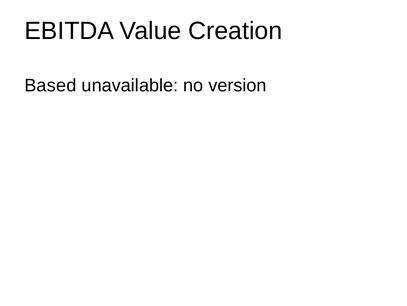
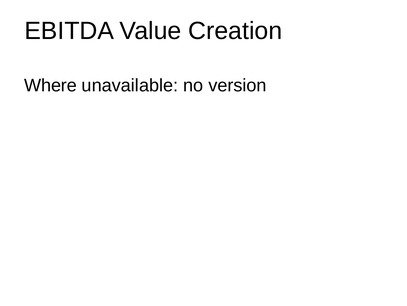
Based: Based -> Where
